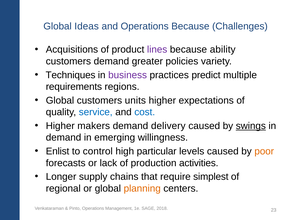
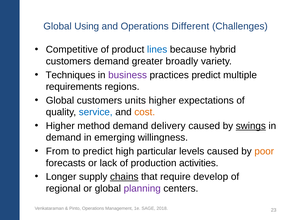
Ideas: Ideas -> Using
Operations Because: Because -> Different
Acquisitions: Acquisitions -> Competitive
lines colour: purple -> blue
ability: ability -> hybrid
policies: policies -> broadly
cost colour: blue -> orange
makers: makers -> method
Enlist: Enlist -> From
to control: control -> predict
chains underline: none -> present
simplest: simplest -> develop
planning colour: orange -> purple
